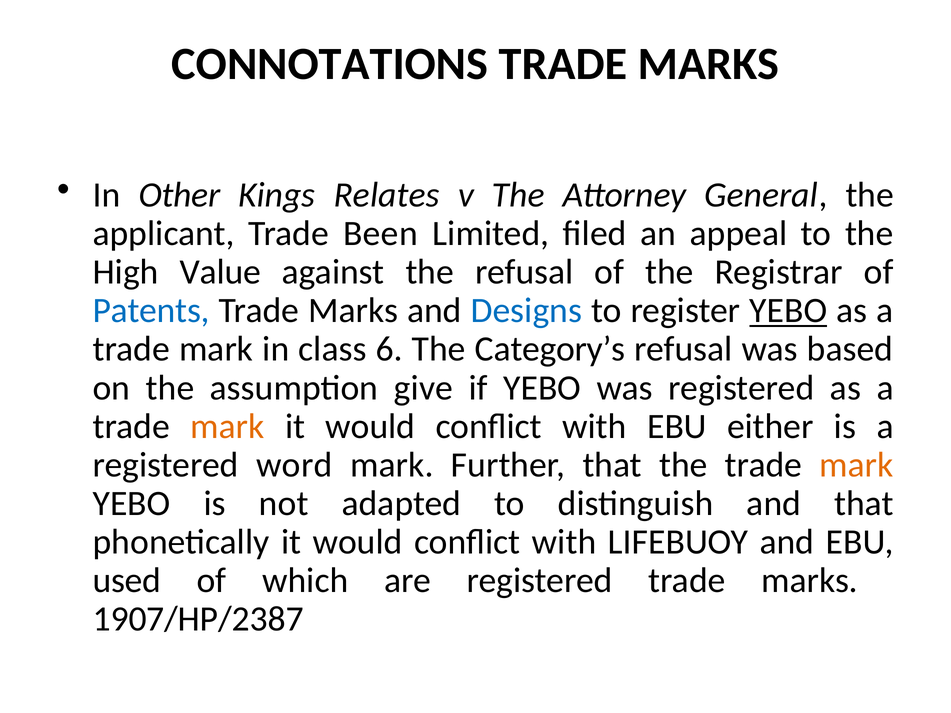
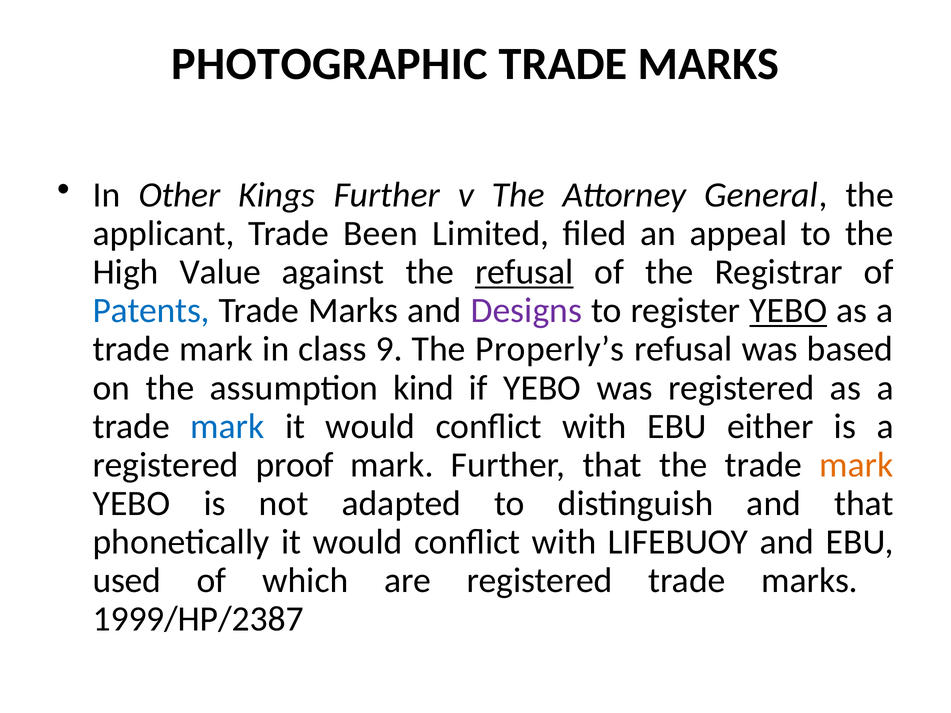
CONNOTATIONS: CONNOTATIONS -> PHOTOGRAPHIC
Kings Relates: Relates -> Further
refusal at (524, 272) underline: none -> present
Designs colour: blue -> purple
6: 6 -> 9
Category’s: Category’s -> Properly’s
give: give -> kind
mark at (227, 426) colour: orange -> blue
word: word -> proof
1907/HP/2387: 1907/HP/2387 -> 1999/HP/2387
